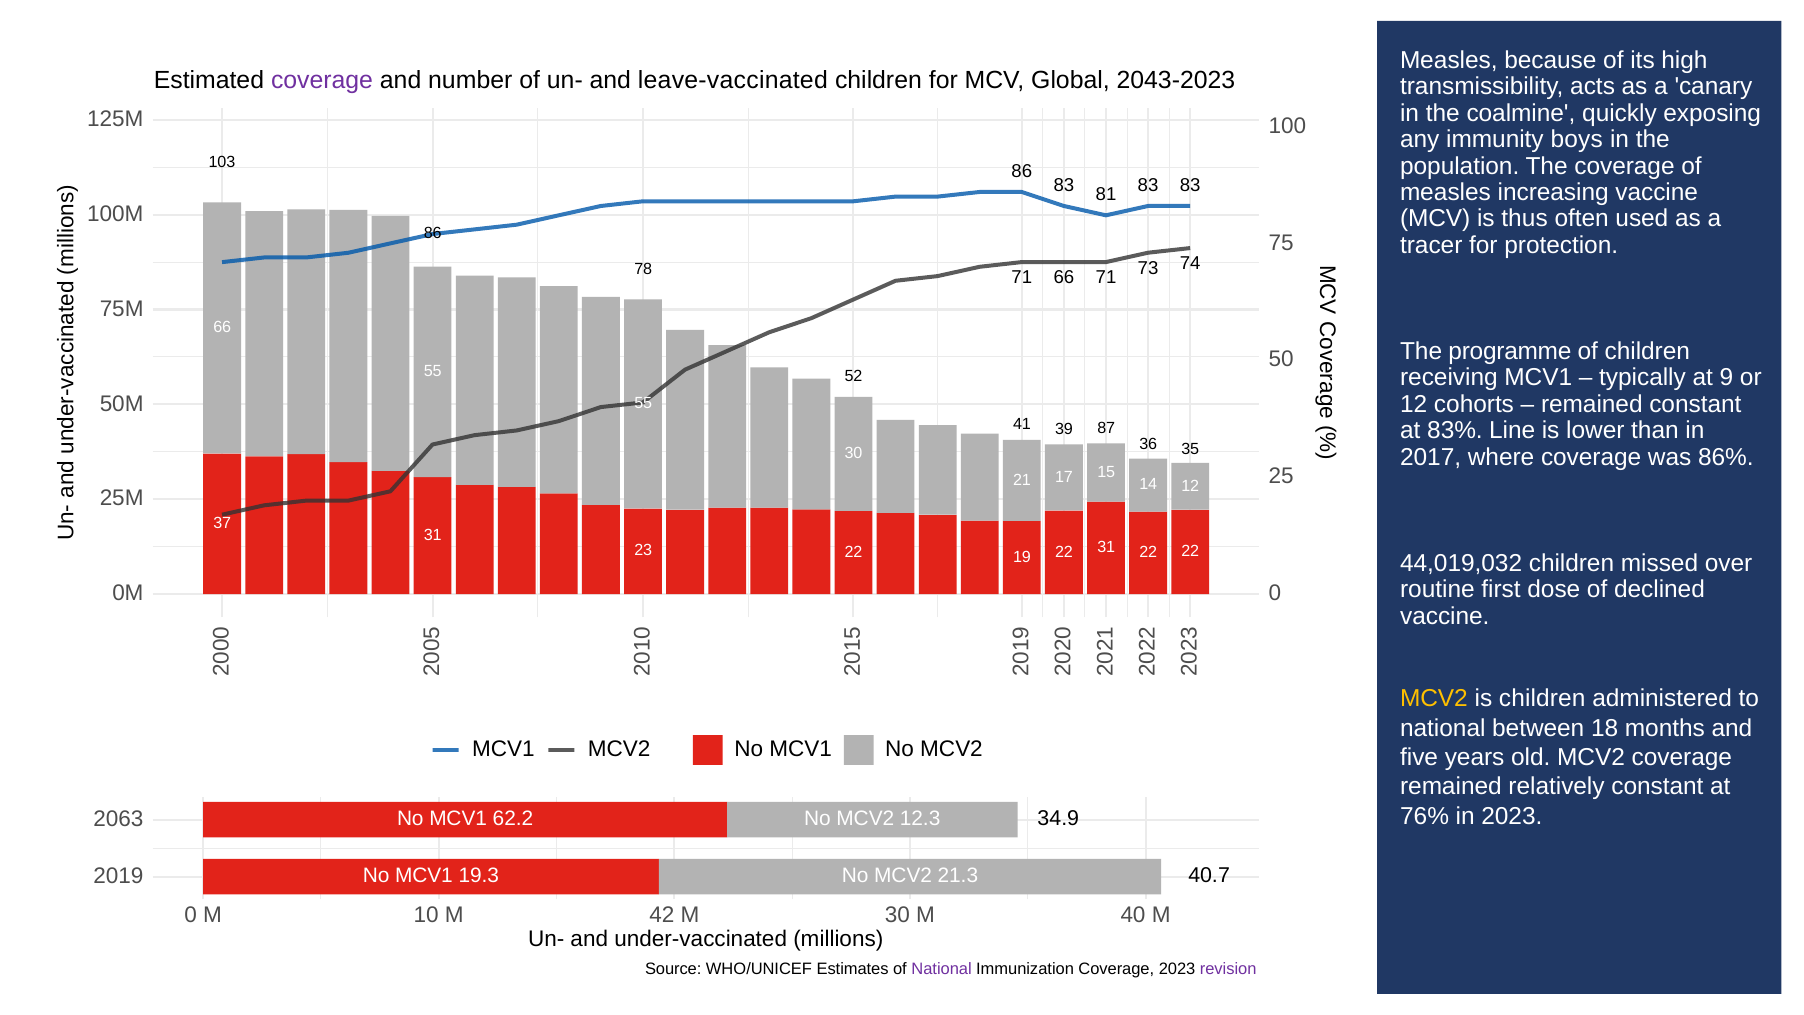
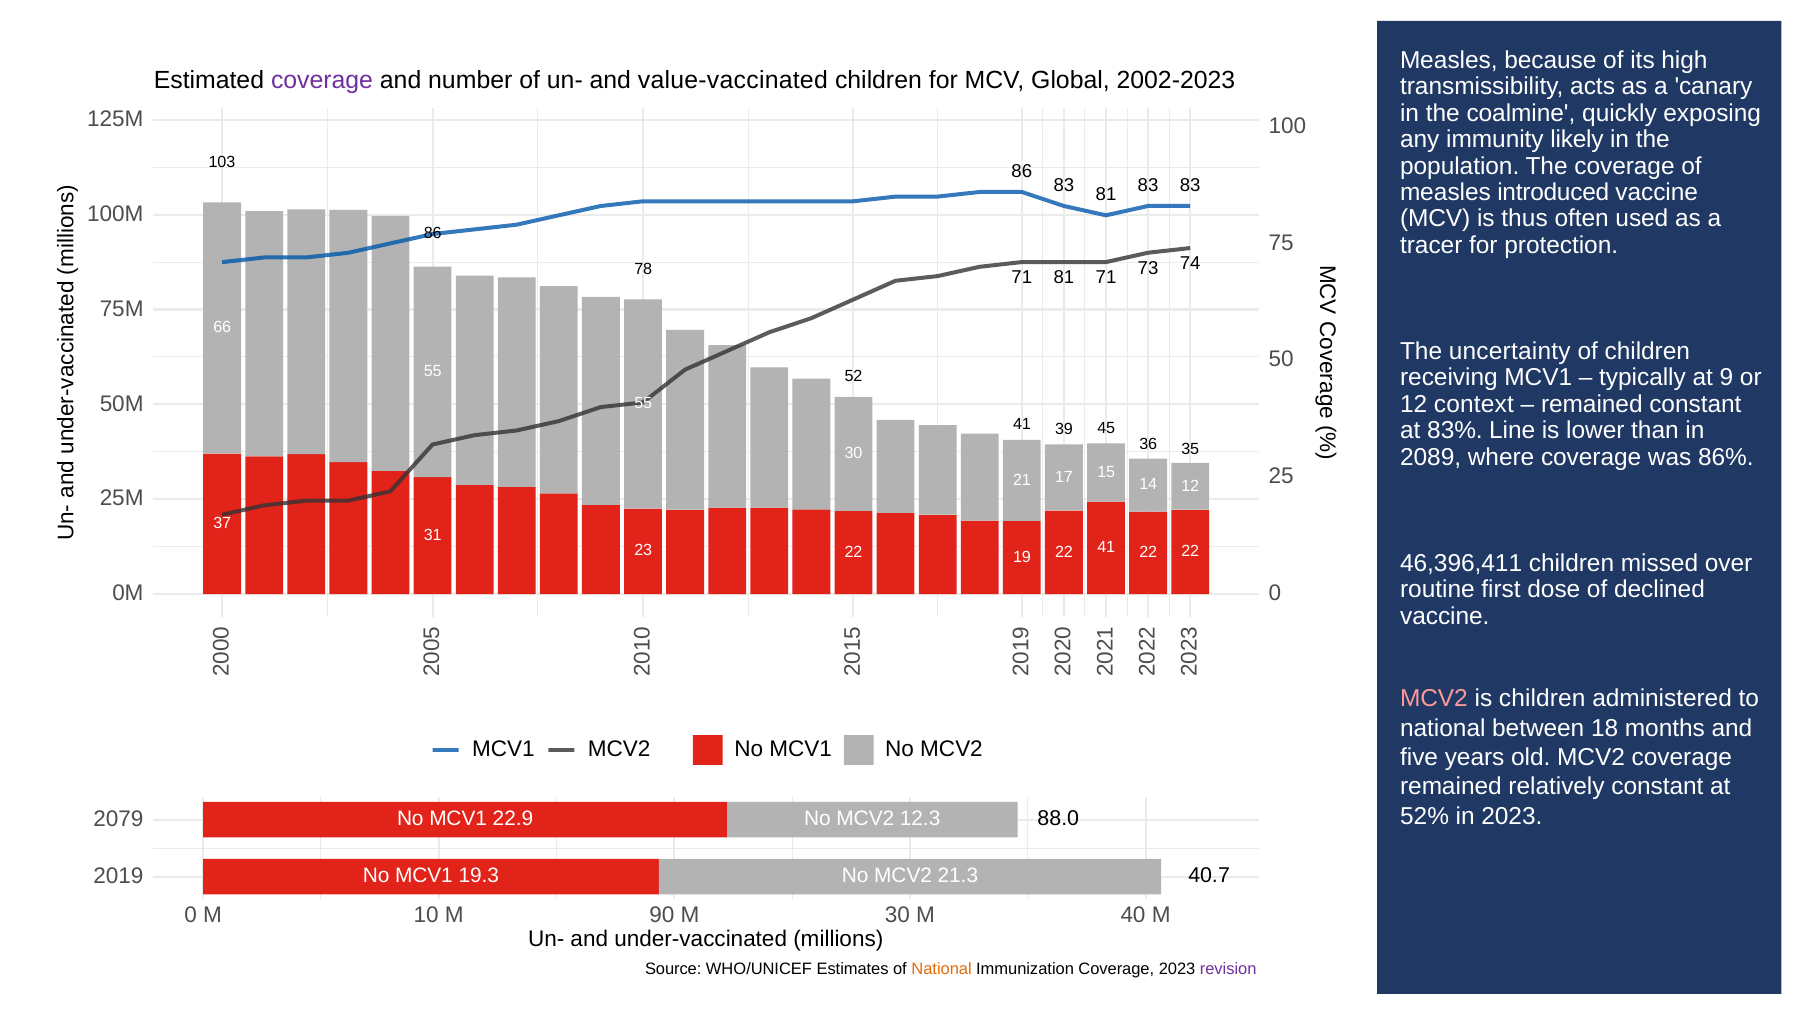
leave-vaccinated: leave-vaccinated -> value-vaccinated
2043-2023: 2043-2023 -> 2002-2023
boys: boys -> likely
increasing: increasing -> introduced
71 66: 66 -> 81
programme: programme -> uncertainty
cohorts: cohorts -> context
87: 87 -> 45
2017: 2017 -> 2089
22 31: 31 -> 41
44,019,032: 44,019,032 -> 46,396,411
MCV2 at (1434, 699) colour: yellow -> pink
76%: 76% -> 52%
2063: 2063 -> 2079
62.2: 62.2 -> 22.9
34.9: 34.9 -> 88.0
42: 42 -> 90
National at (942, 969) colour: purple -> orange
